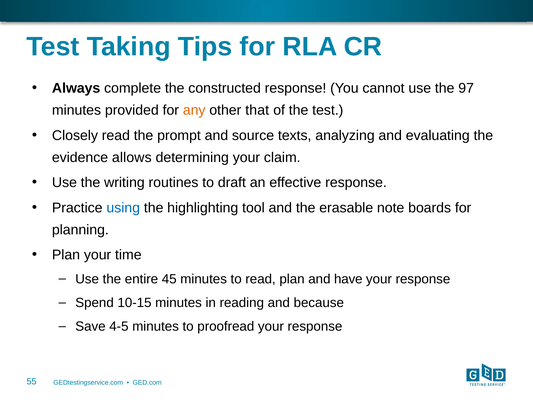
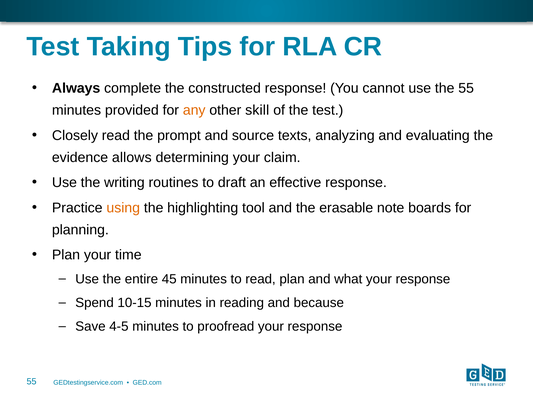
the 97: 97 -> 55
that: that -> skill
using colour: blue -> orange
have: have -> what
